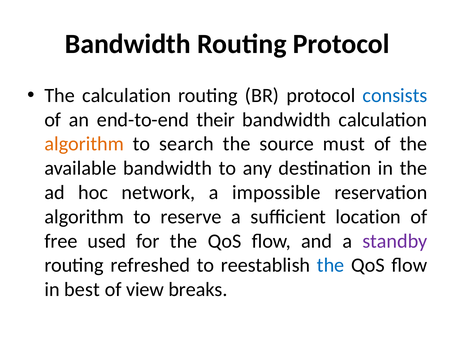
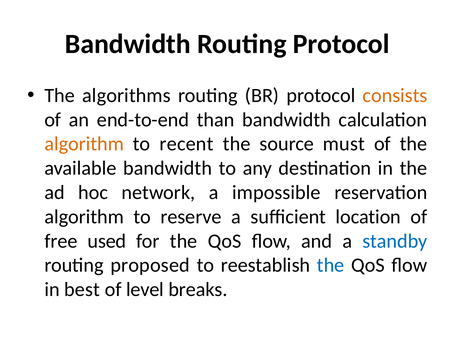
The calculation: calculation -> algorithms
consists colour: blue -> orange
their: their -> than
search: search -> recent
standby colour: purple -> blue
refreshed: refreshed -> proposed
view: view -> level
